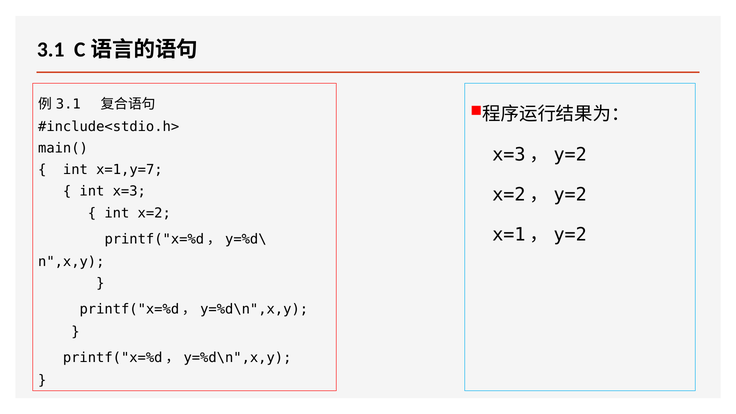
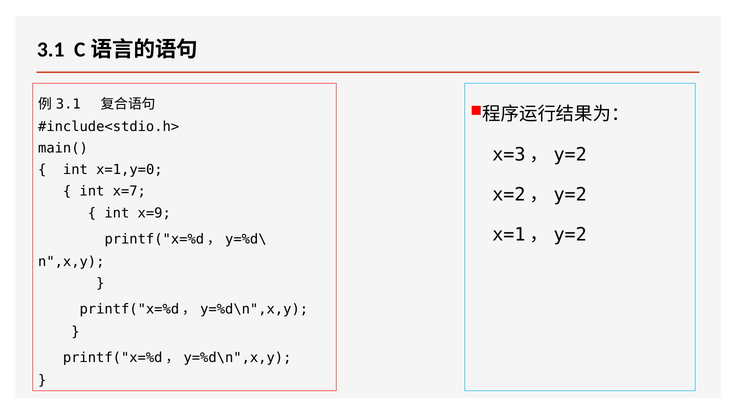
x=1,y=7: x=1,y=7 -> x=1,y=0
x=3: x=3 -> x=7
x=2: x=2 -> x=9
